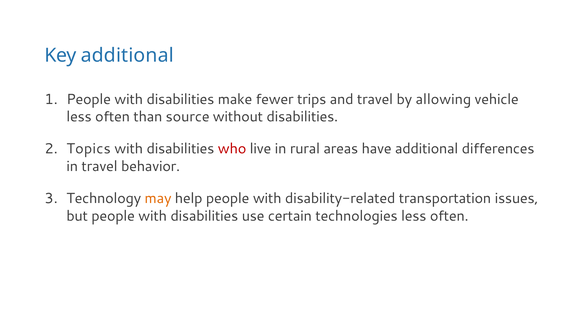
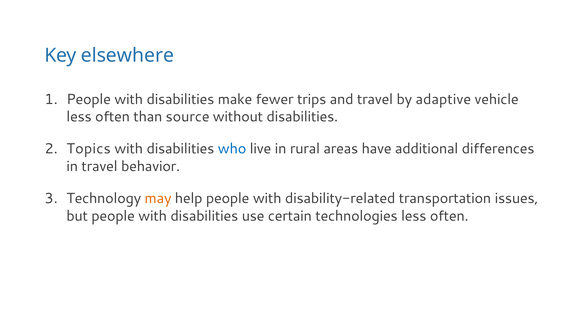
Key additional: additional -> elsewhere
allowing: allowing -> adaptive
who colour: red -> blue
